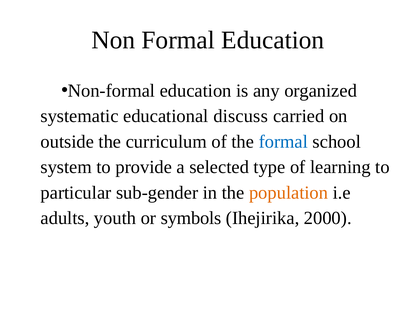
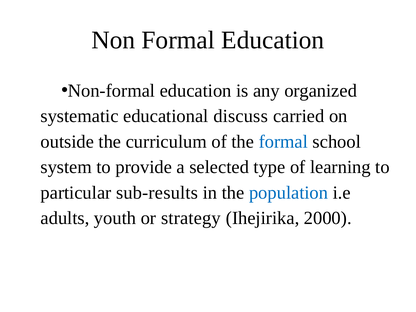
sub-gender: sub-gender -> sub-results
population colour: orange -> blue
symbols: symbols -> strategy
